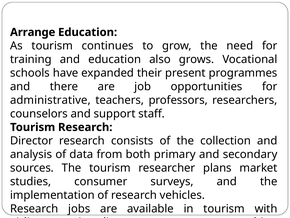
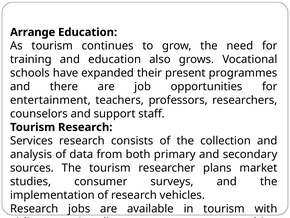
administrative: administrative -> entertainment
Director: Director -> Services
